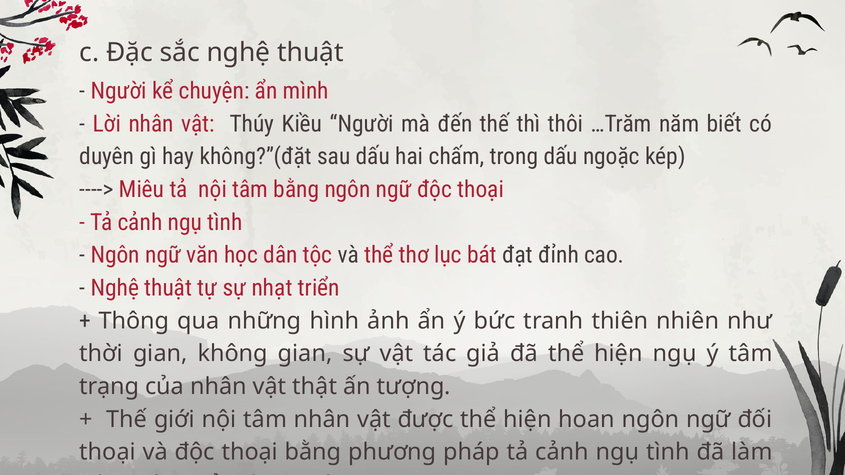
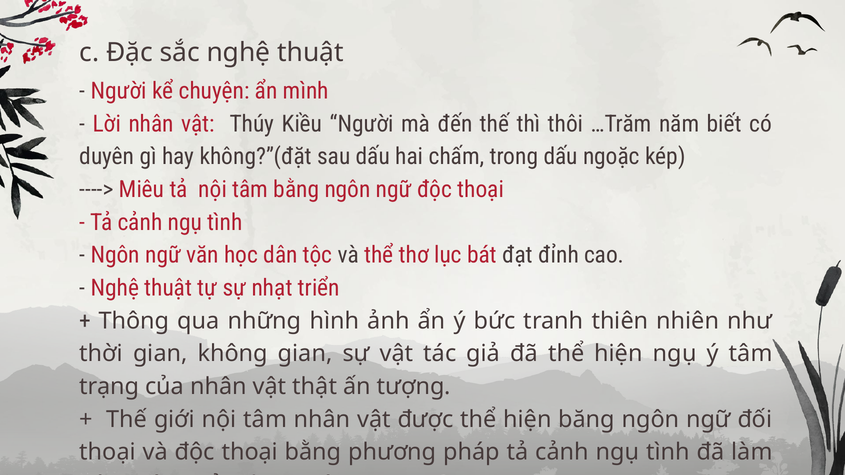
hoan: hoan -> băng
